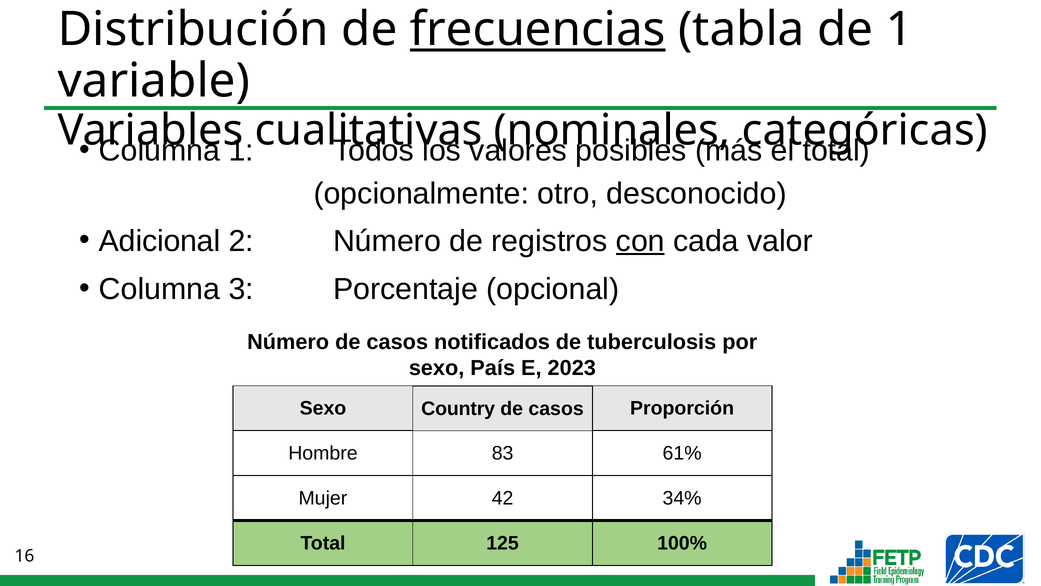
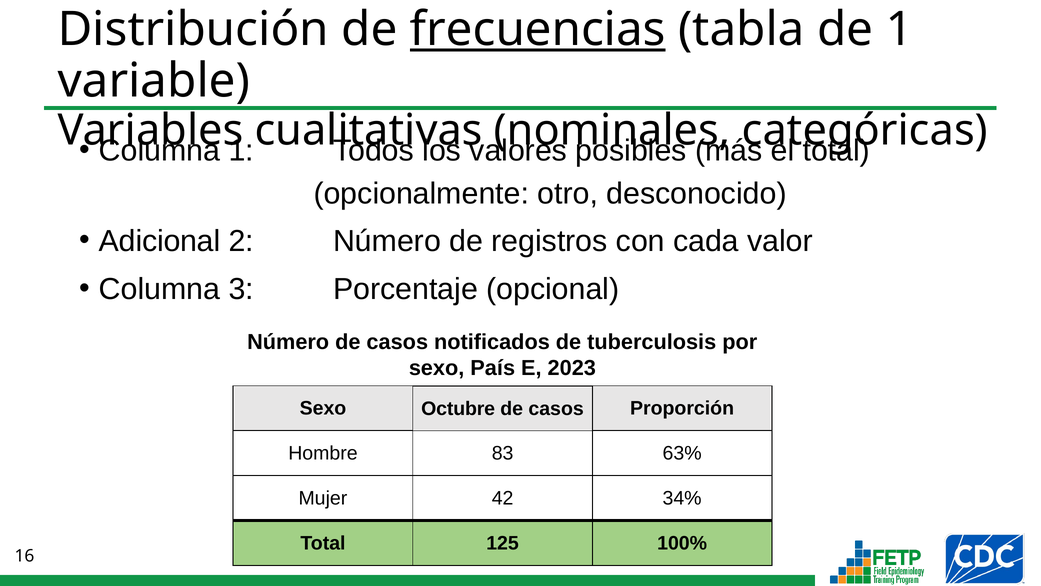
con underline: present -> none
Country: Country -> Octubre
61%: 61% -> 63%
